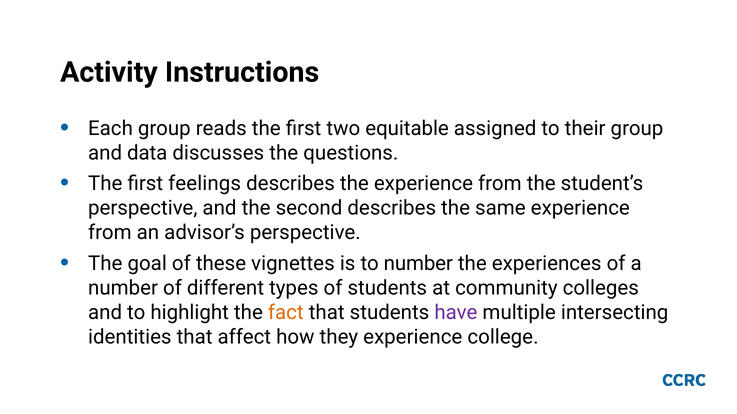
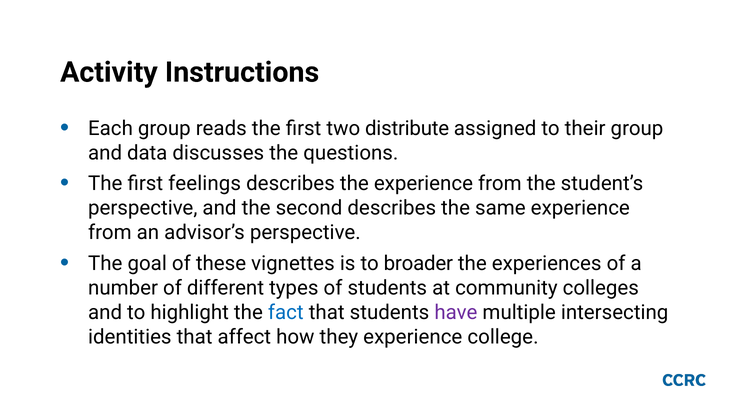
equitable: equitable -> distribute
to number: number -> broader
fact colour: orange -> blue
